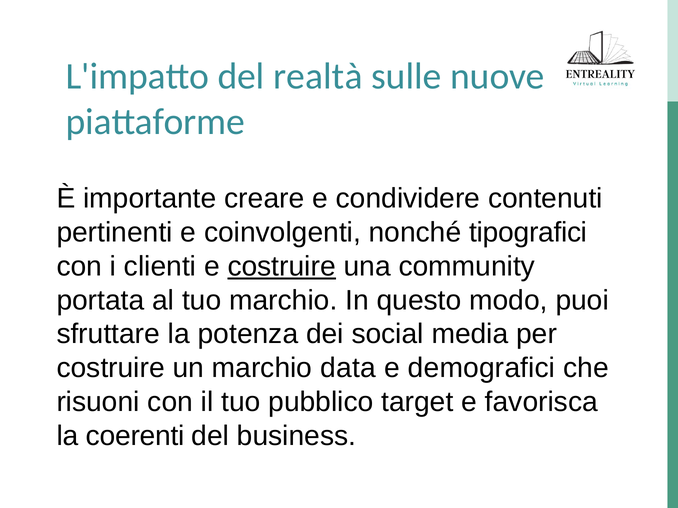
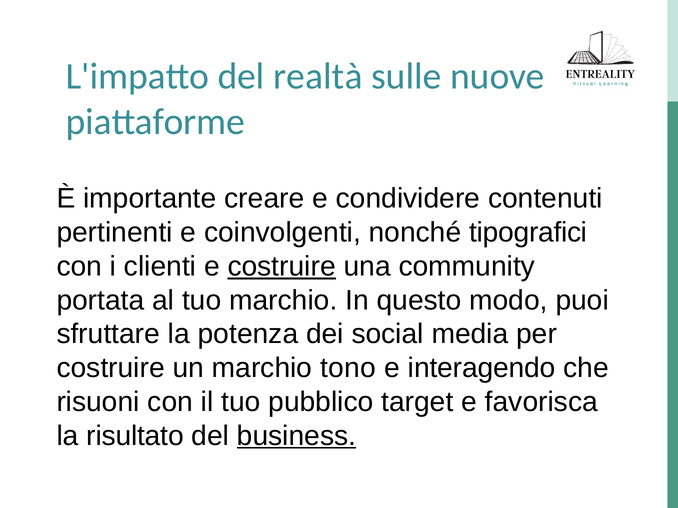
data: data -> tono
demografici: demografici -> interagendo
coerenti: coerenti -> risultato
business underline: none -> present
